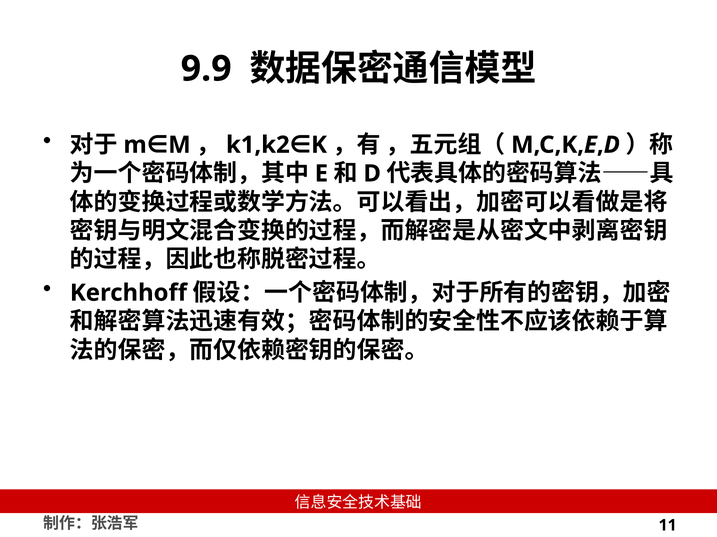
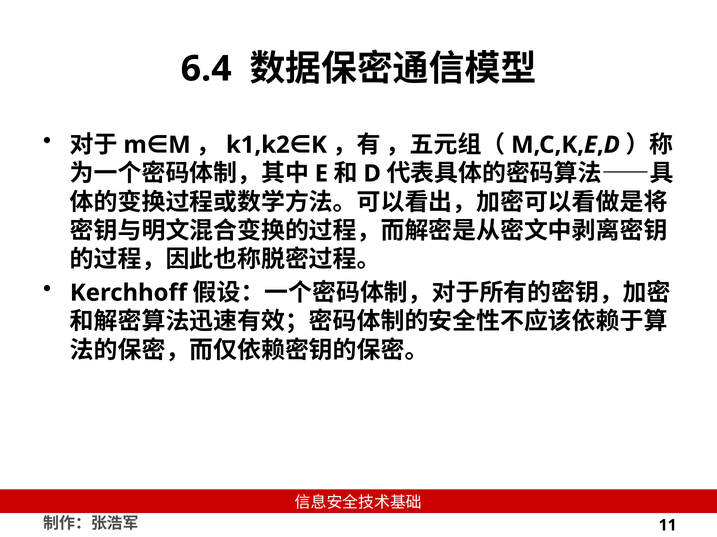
9.9: 9.9 -> 6.4
